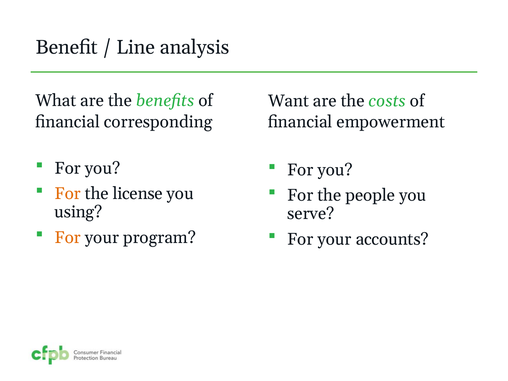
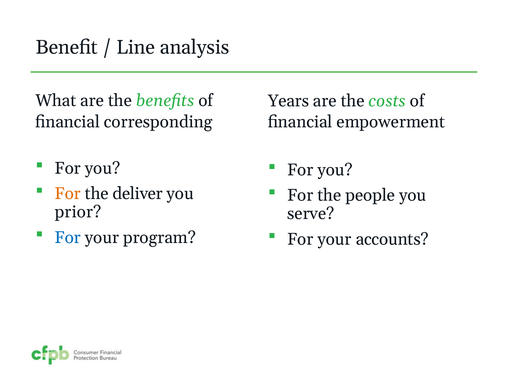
Want: Want -> Years
license: license -> deliver
using: using -> prior
For at (68, 237) colour: orange -> blue
